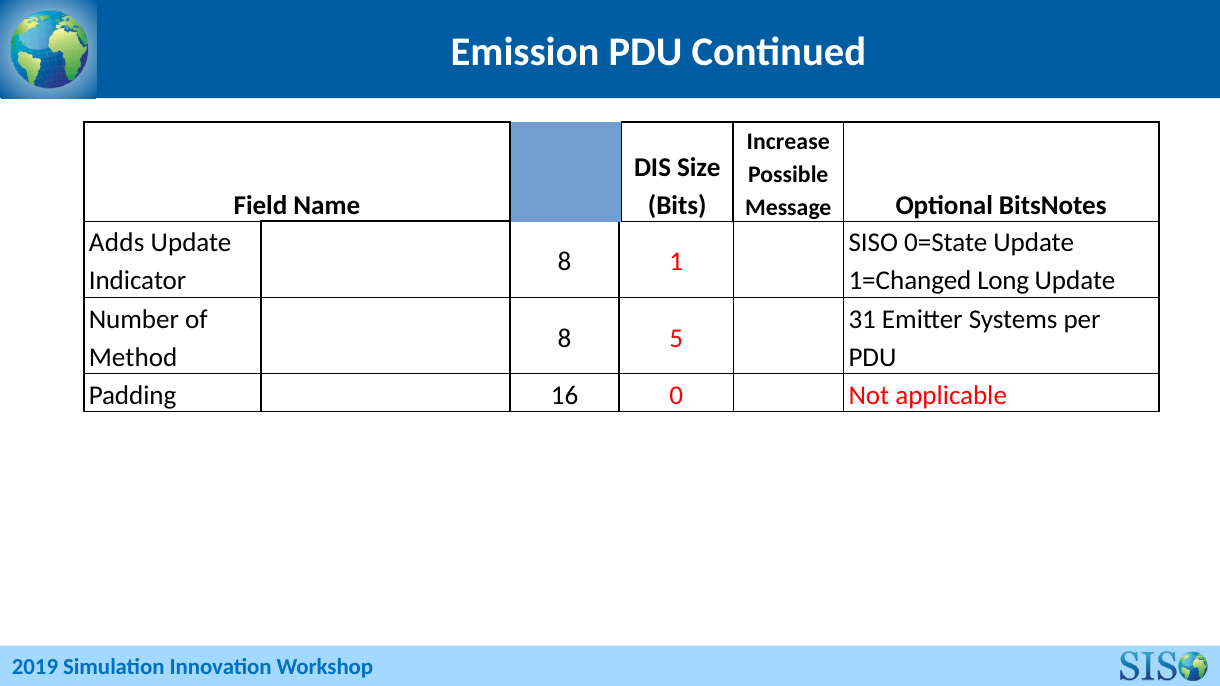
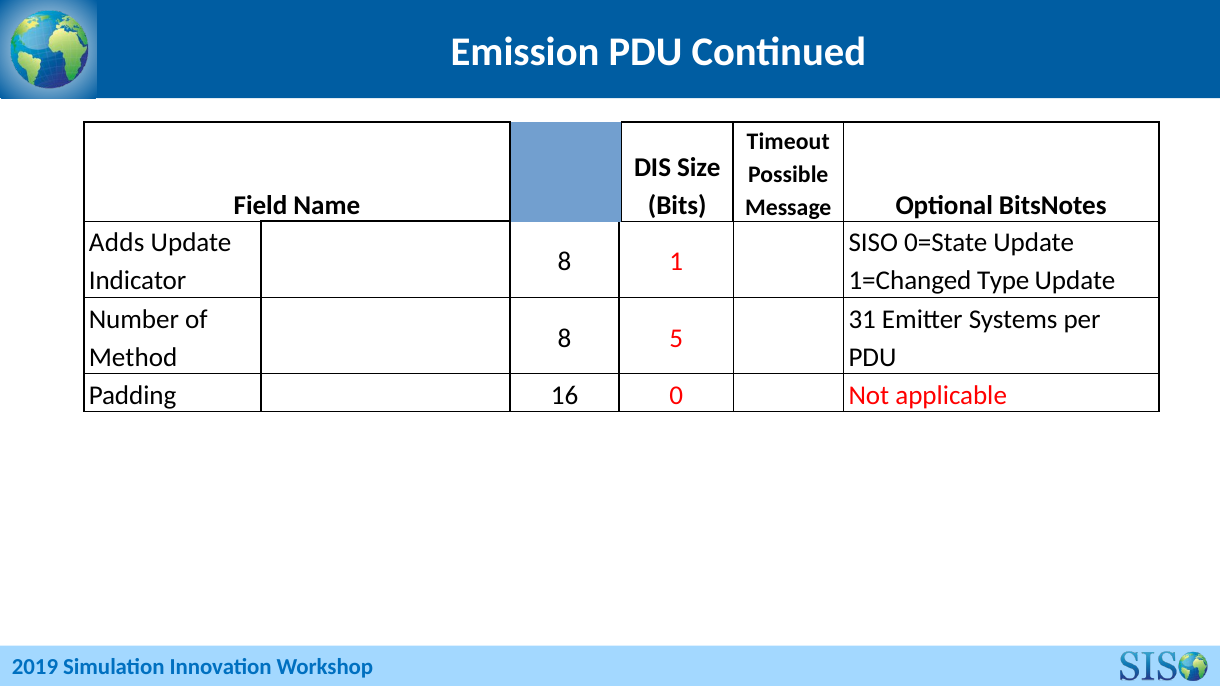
Increase: Increase -> Timeout
Long: Long -> Type
